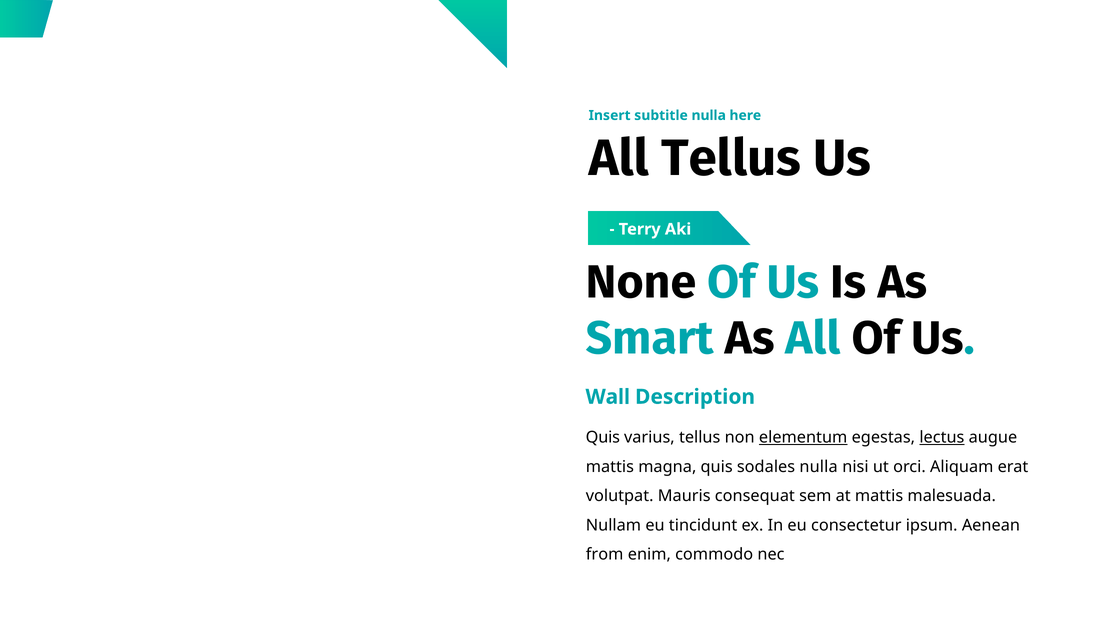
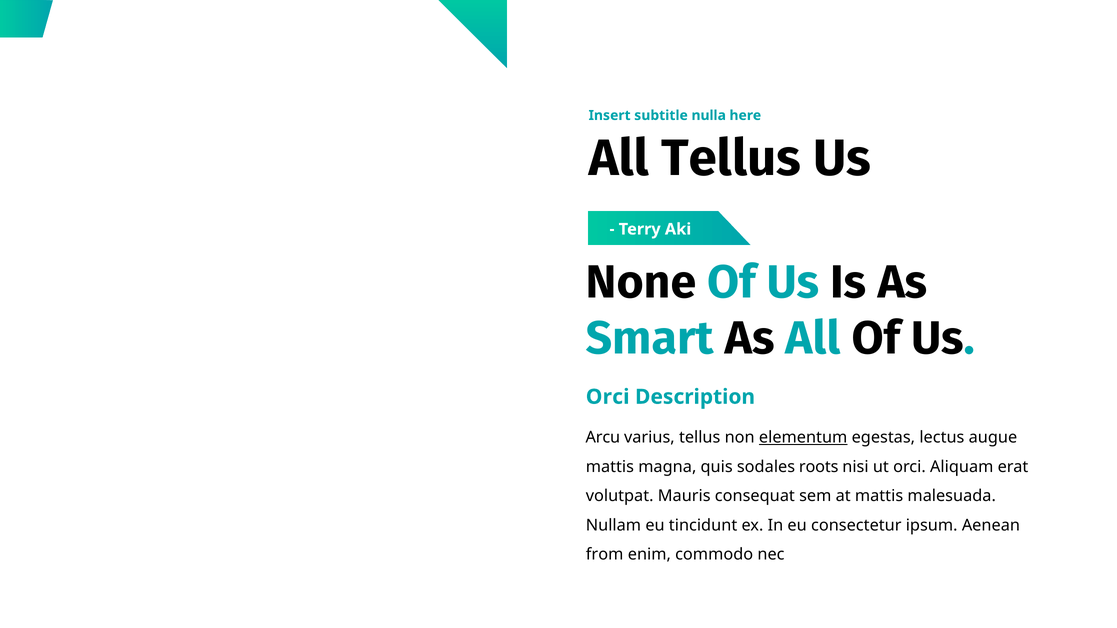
Wall at (608, 397): Wall -> Orci
Quis at (603, 438): Quis -> Arcu
lectus underline: present -> none
sodales nulla: nulla -> roots
